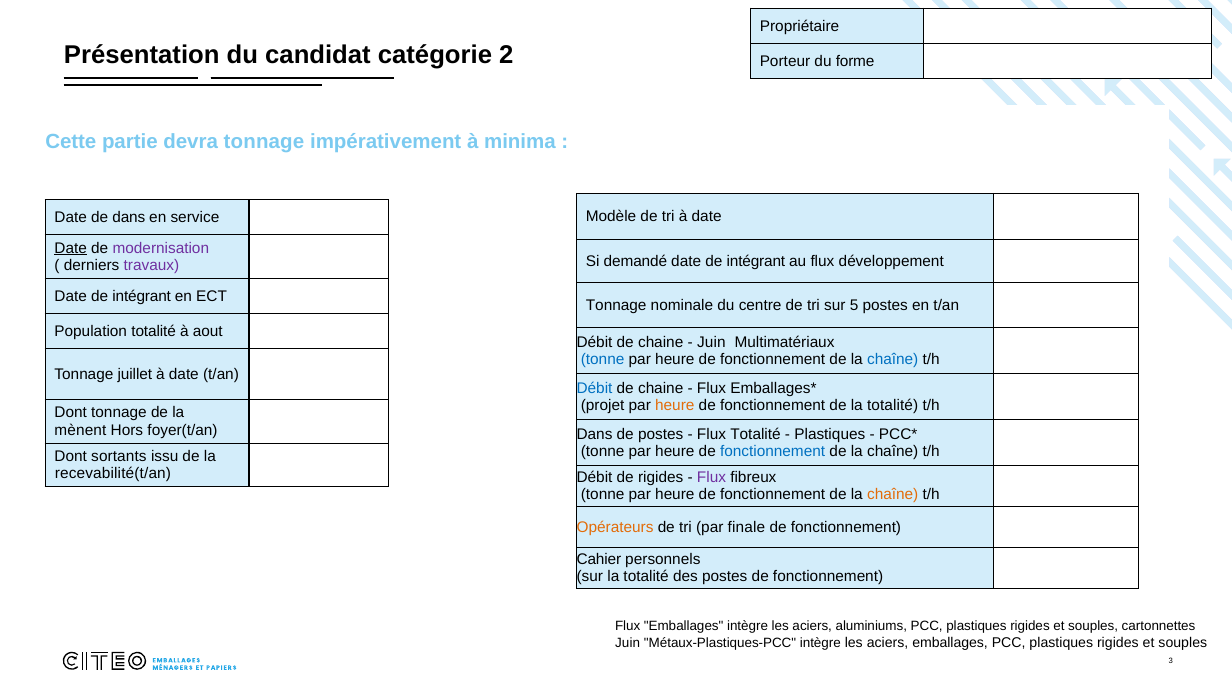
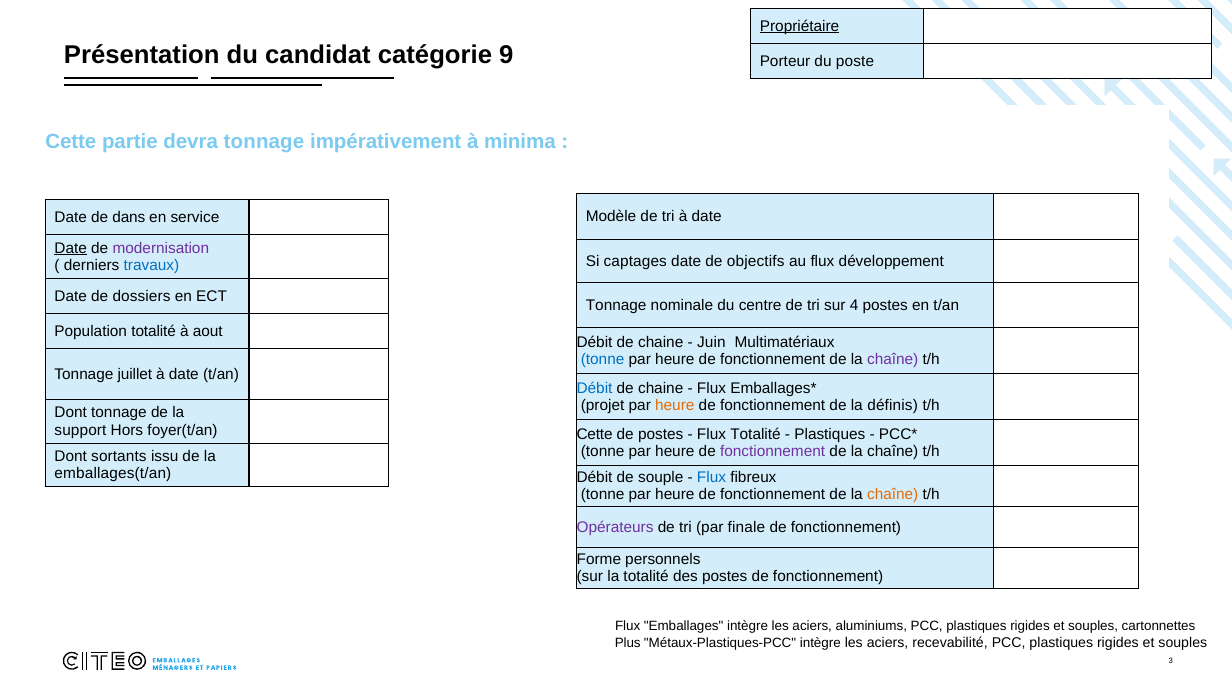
Propriétaire underline: none -> present
2: 2 -> 9
forme: forme -> poste
demandé: demandé -> captages
intégrant at (756, 261): intégrant -> objectifs
travaux colour: purple -> blue
intégrant at (142, 296): intégrant -> dossiers
5: 5 -> 4
chaîne at (893, 360) colour: blue -> purple
de la totalité: totalité -> définis
mènent: mènent -> support
Dans at (595, 434): Dans -> Cette
fonctionnement at (773, 451) colour: blue -> purple
recevabilité(t/an: recevabilité(t/an -> emballages(t/an
de rigides: rigides -> souple
Flux at (711, 478) colour: purple -> blue
Opérateurs colour: orange -> purple
Cahier: Cahier -> Forme
Juin at (628, 643): Juin -> Plus
aciers emballages: emballages -> recevabilité
